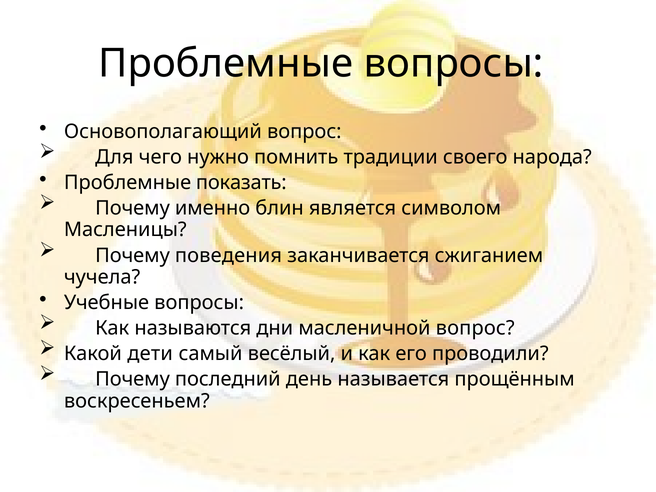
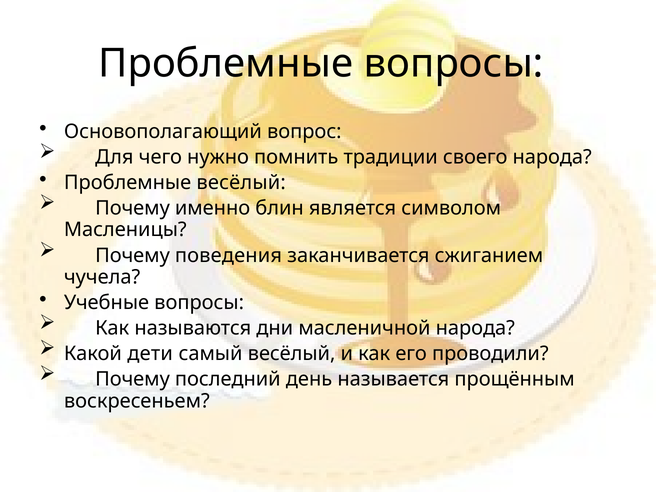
Проблемные показать: показать -> весёлый
масленичной вопрос: вопрос -> народа
